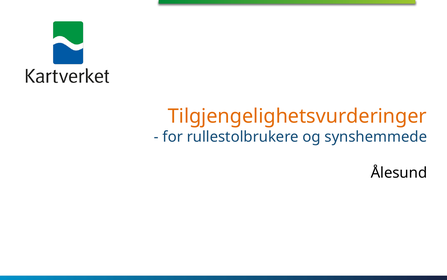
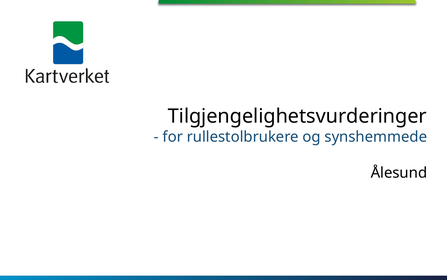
Tilgjengelighetsvurderinger colour: orange -> black
